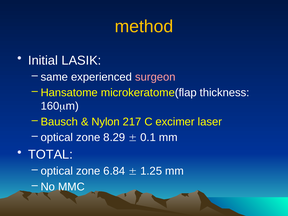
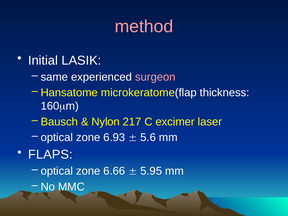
method colour: yellow -> pink
8.29: 8.29 -> 6.93
0.1: 0.1 -> 5.6
TOTAL: TOTAL -> FLAPS
6.84: 6.84 -> 6.66
1.25: 1.25 -> 5.95
